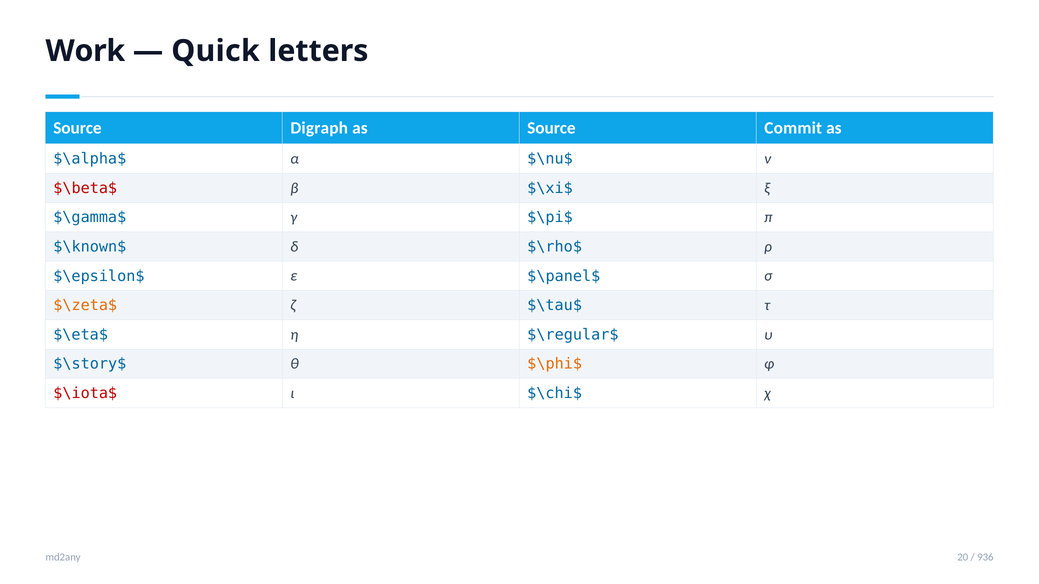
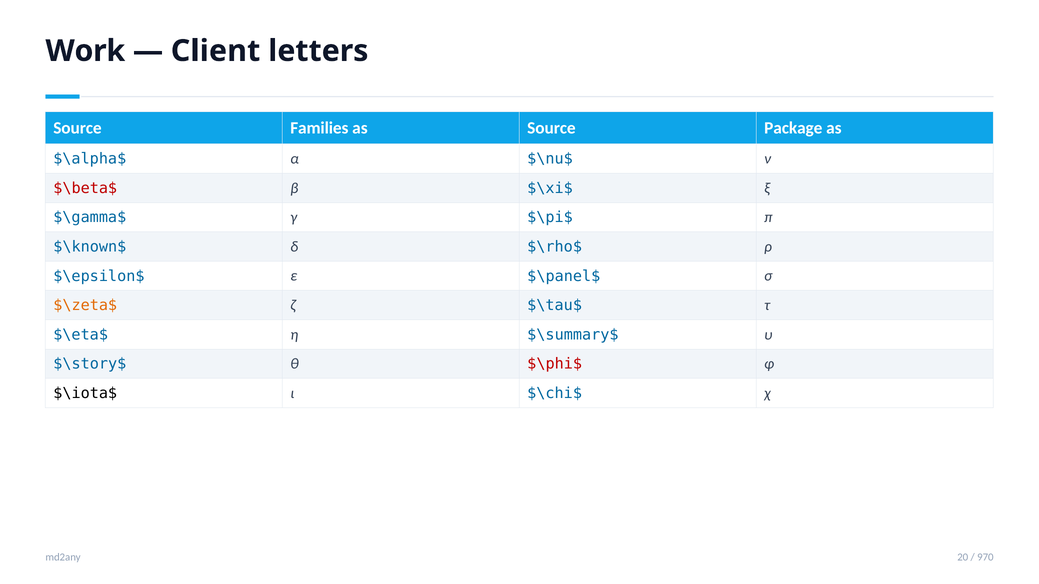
Quick: Quick -> Client
Digraph: Digraph -> Families
Commit: Commit -> Package
$\regular$: $\regular$ -> $\summary$
$\phi$ colour: orange -> red
$\iota$ colour: red -> black
936: 936 -> 970
